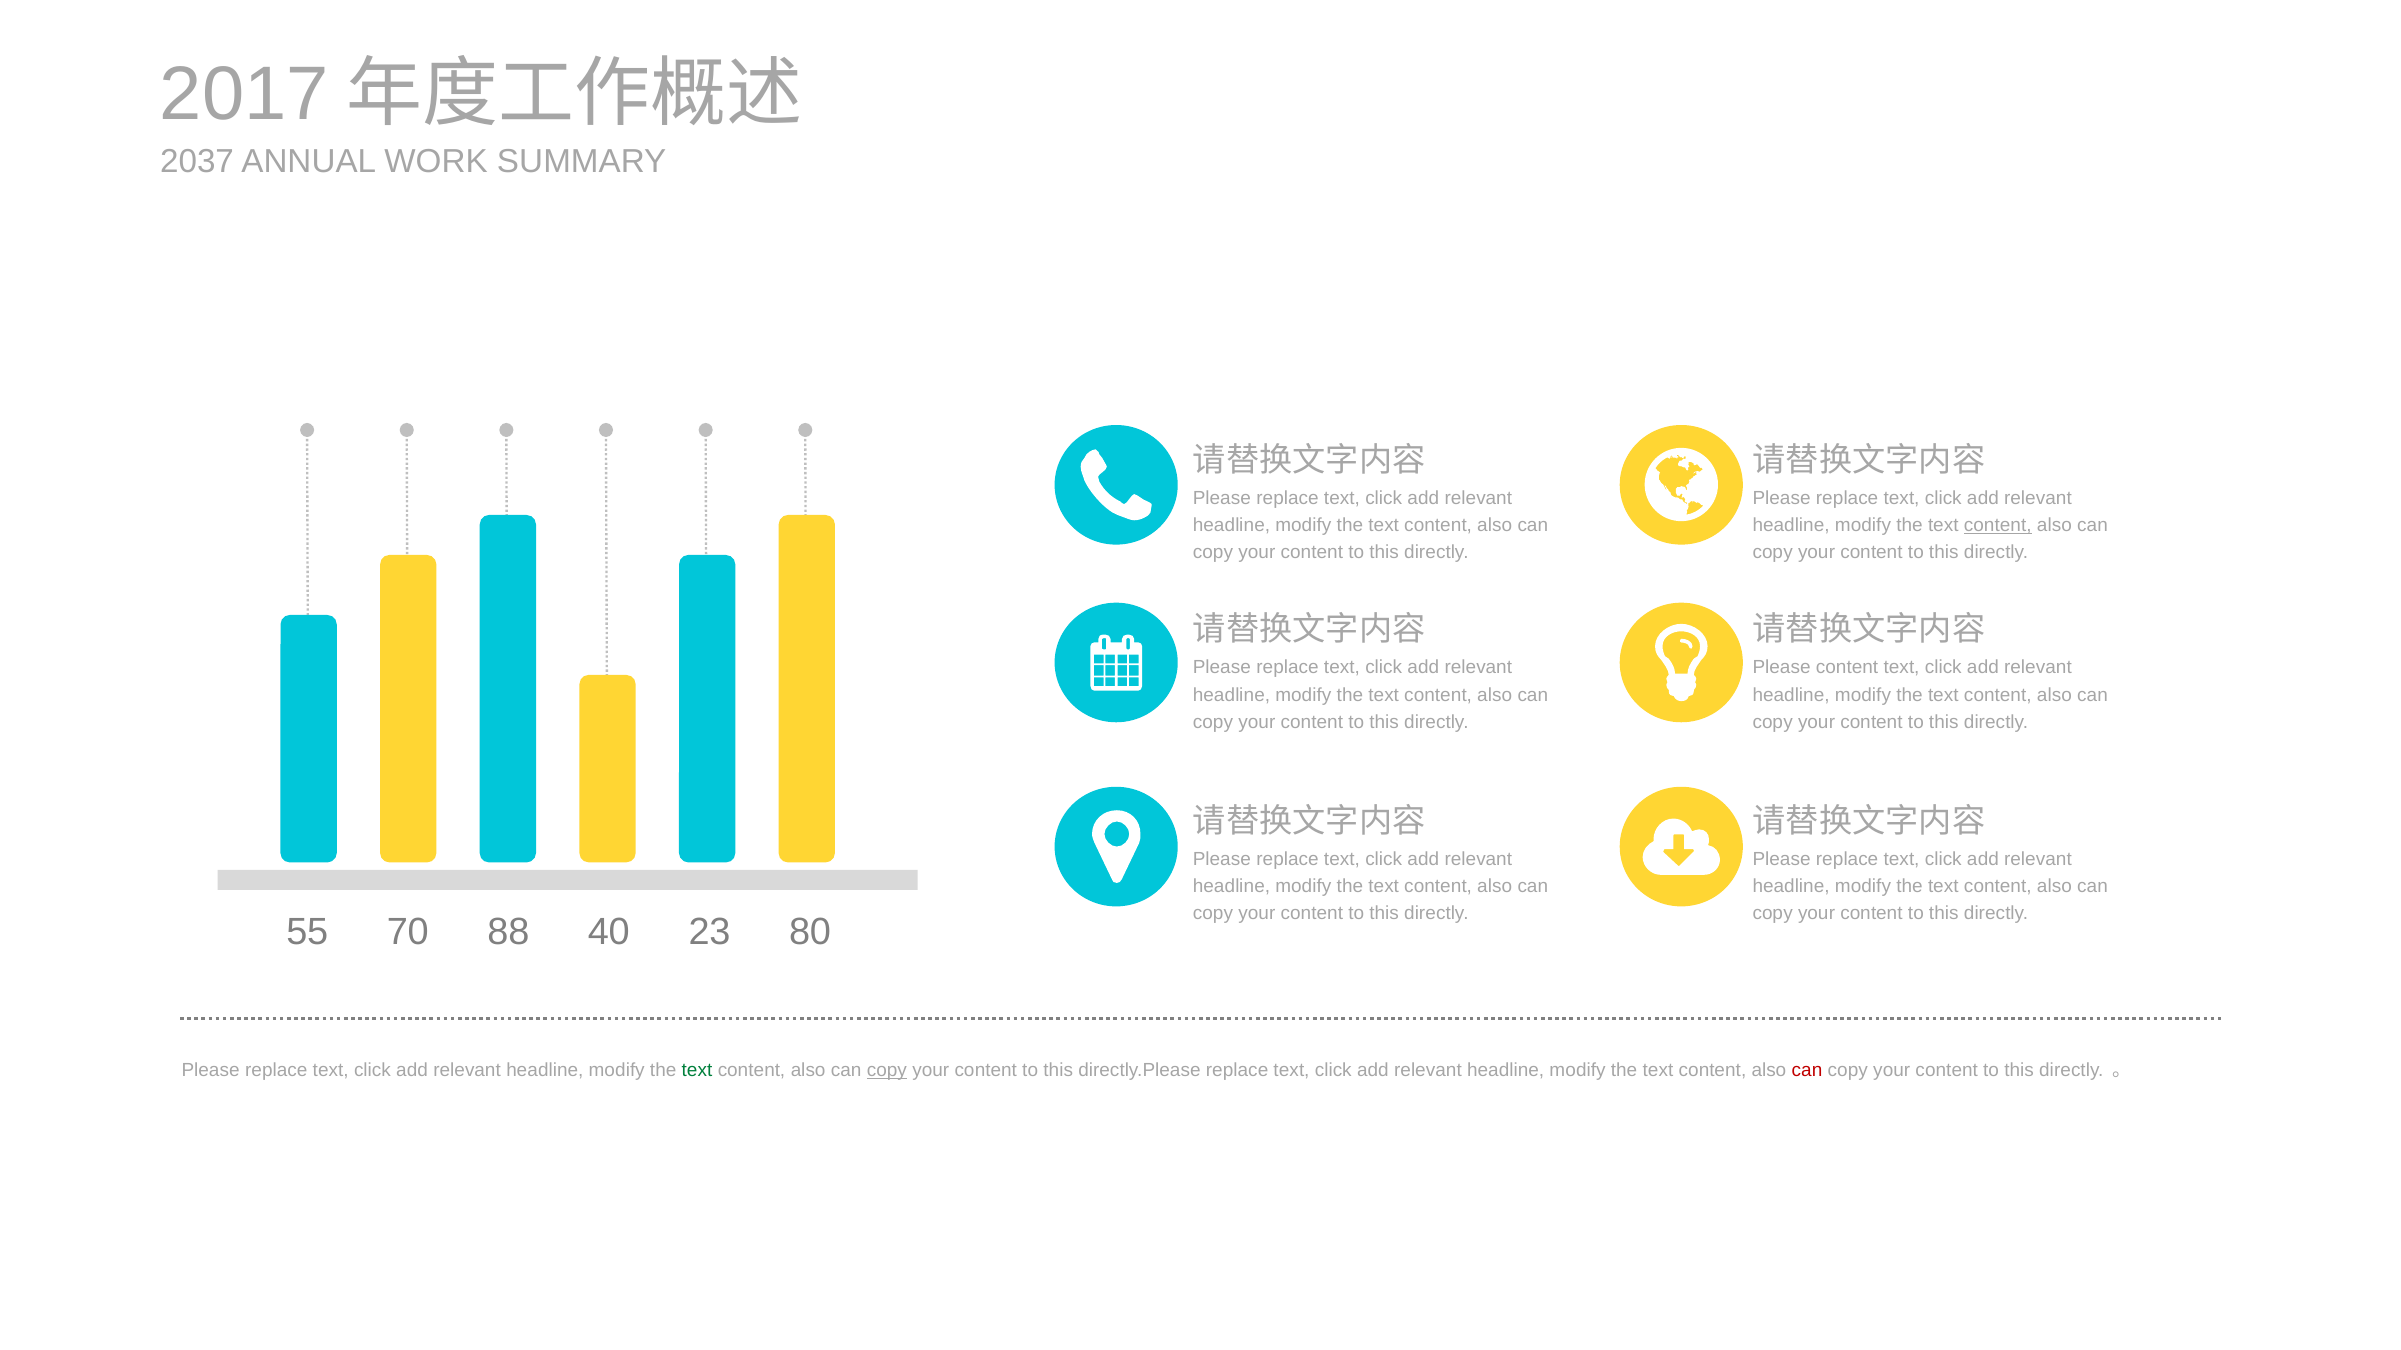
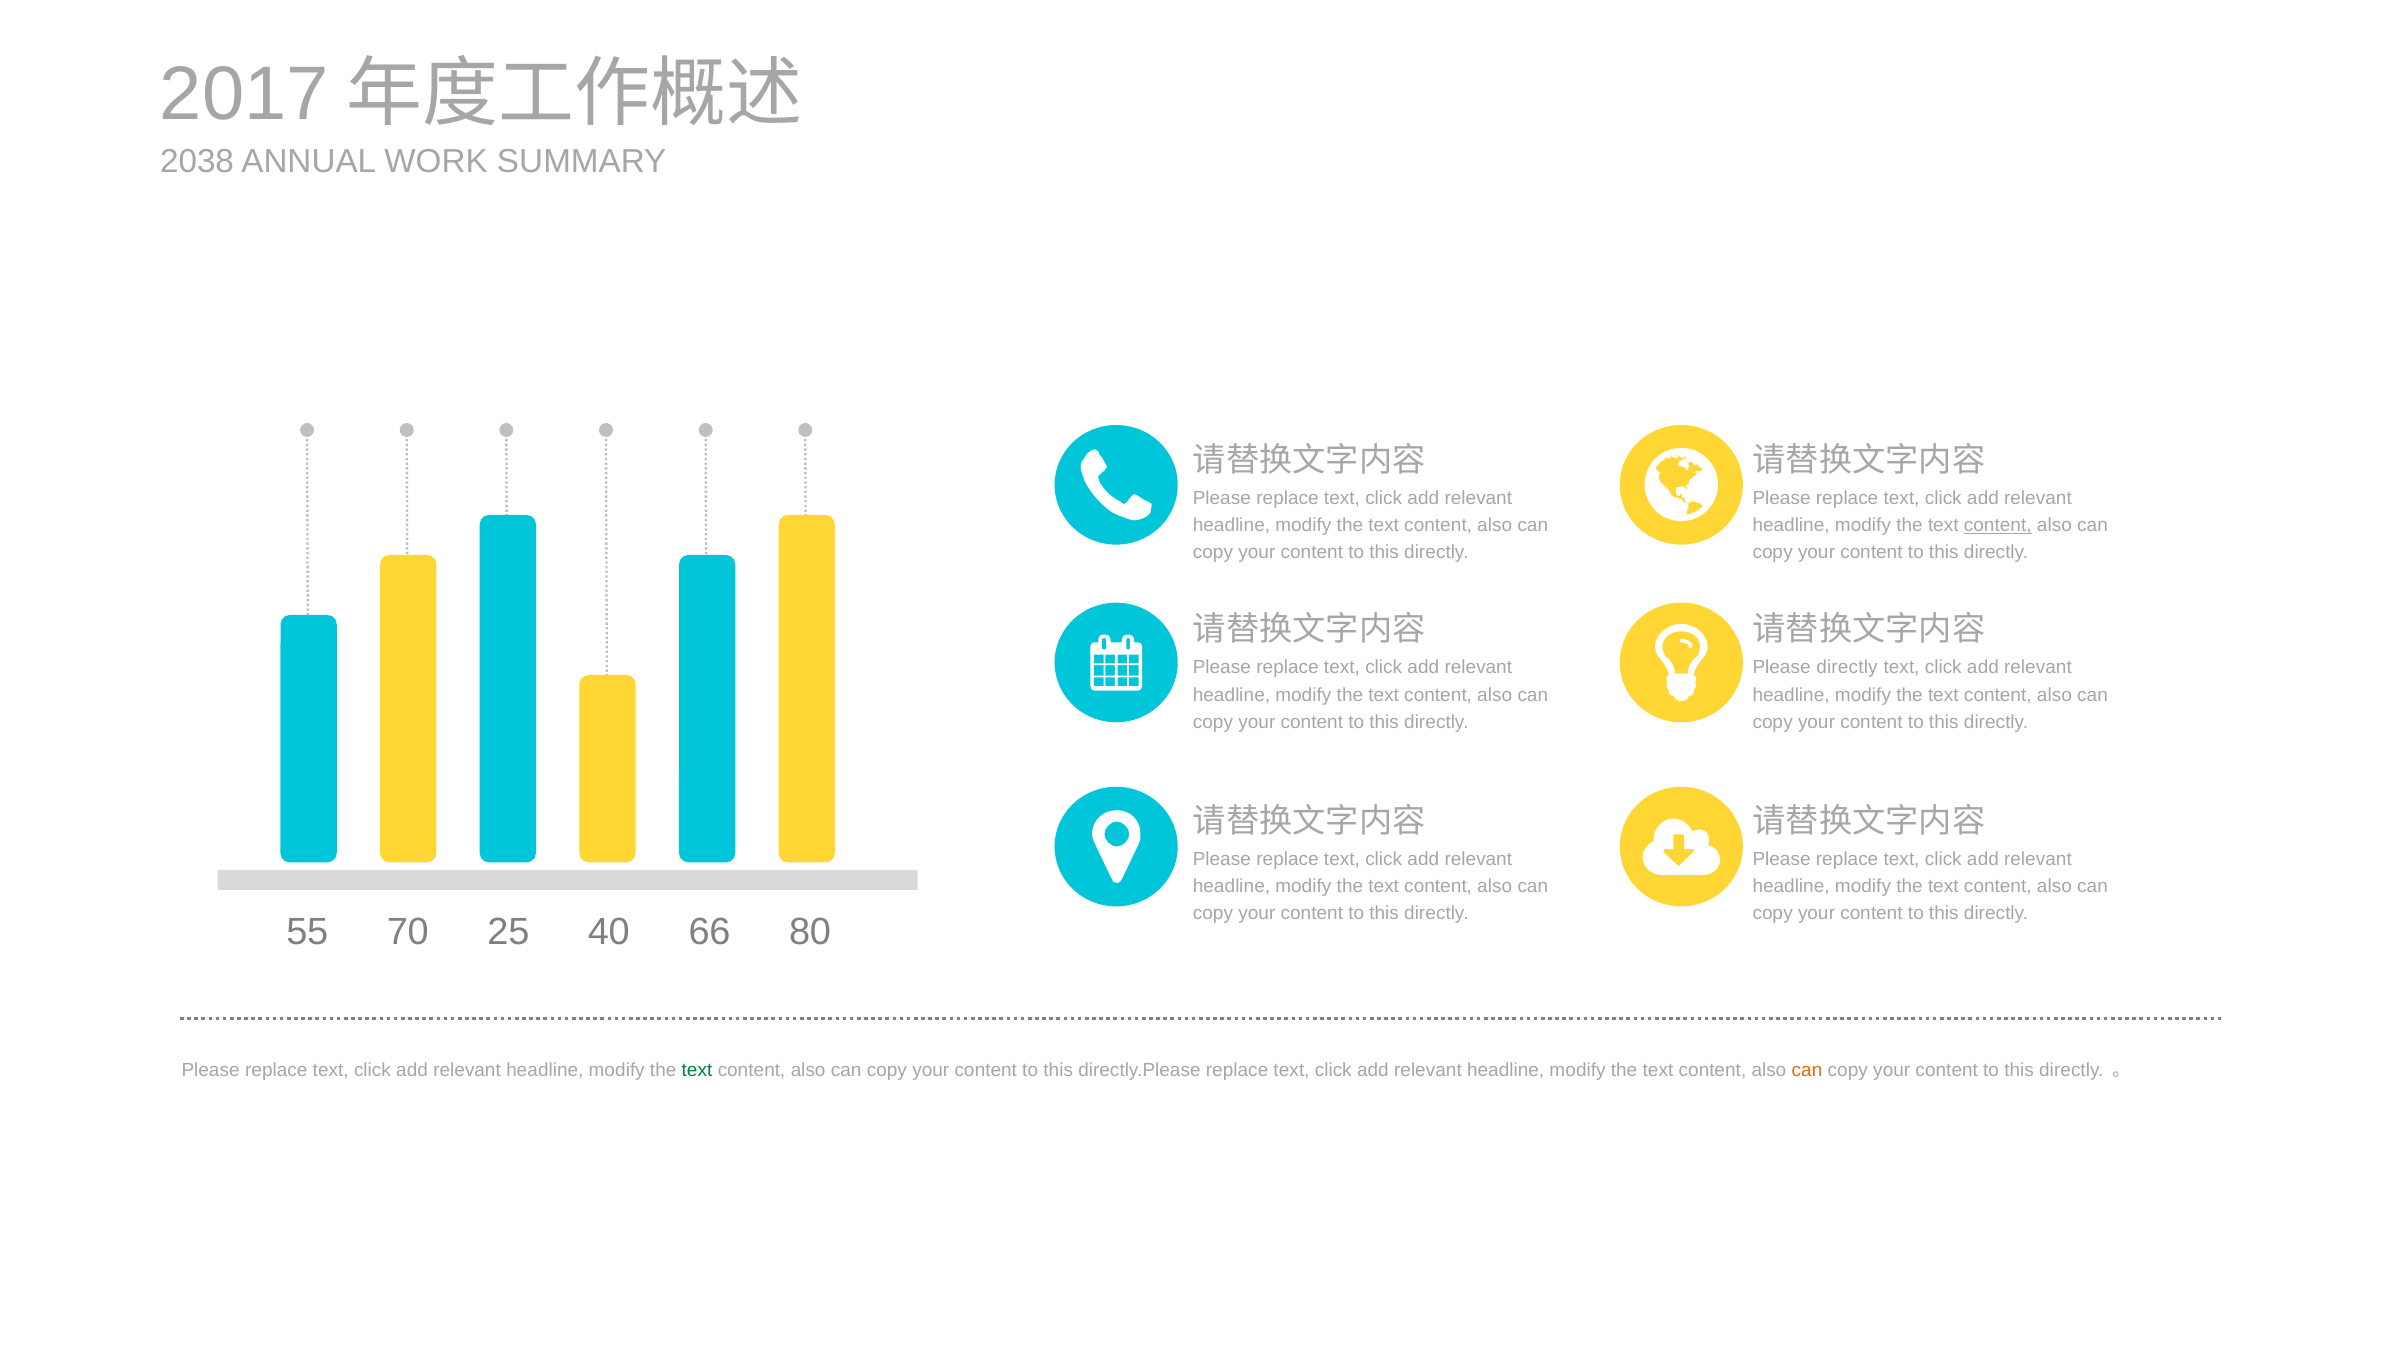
2037: 2037 -> 2038
Please content: content -> directly
88: 88 -> 25
23: 23 -> 66
copy at (887, 1071) underline: present -> none
can at (1807, 1071) colour: red -> orange
